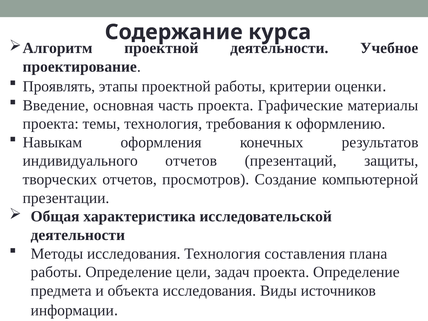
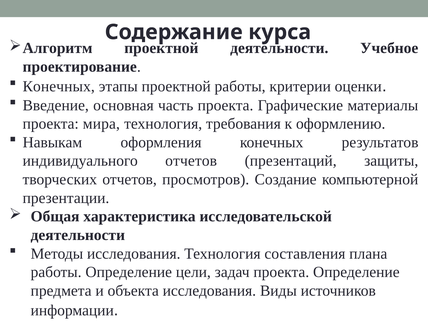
Проявлять at (59, 86): Проявлять -> Конечных
темы: темы -> мира
